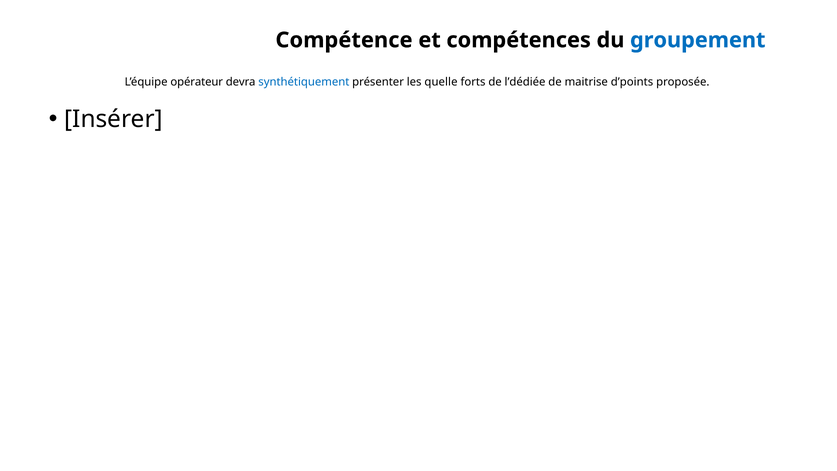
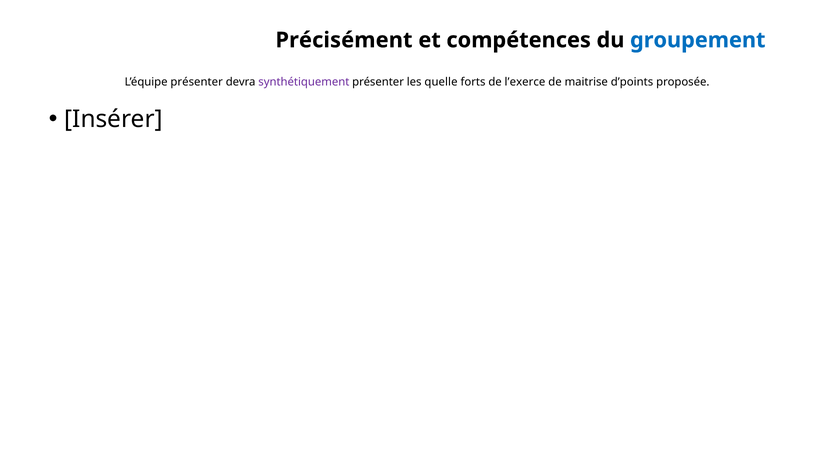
Compétence: Compétence -> Précisément
L’équipe opérateur: opérateur -> présenter
synthétiquement colour: blue -> purple
l’dédiée: l’dédiée -> l’exerce
